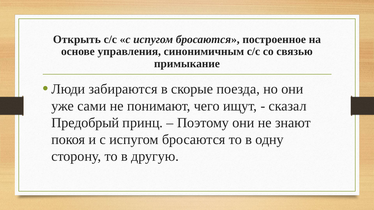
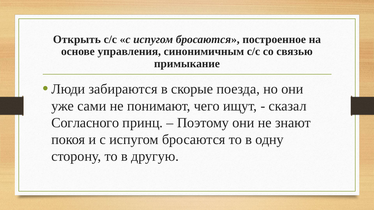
Предобрый: Предобрый -> Согласного
